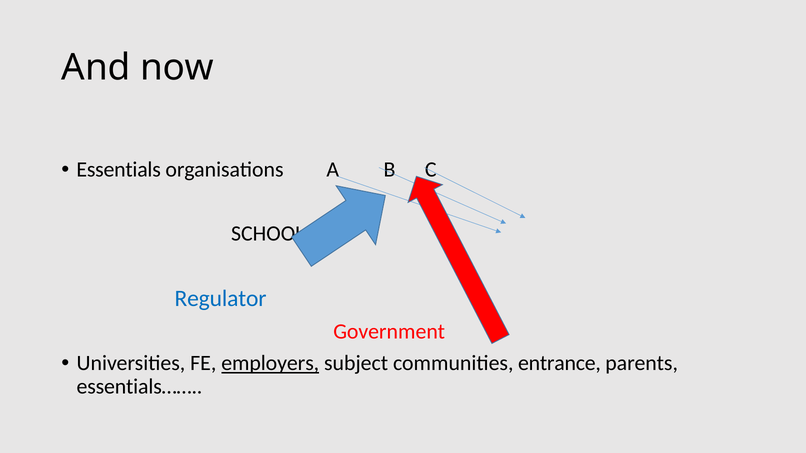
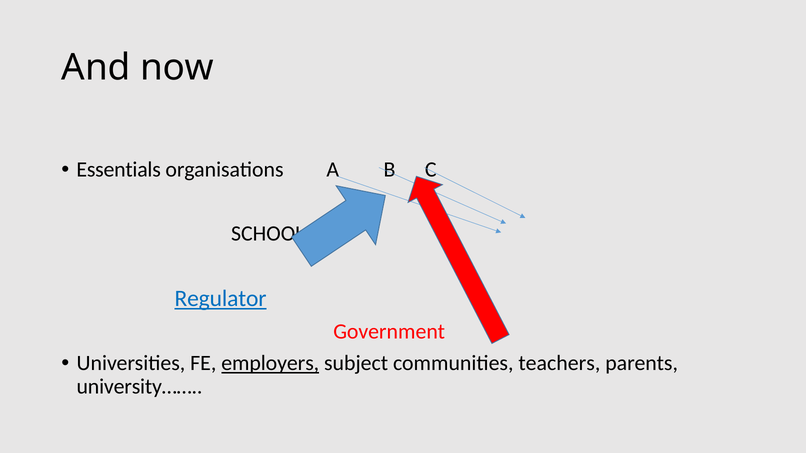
Regulator underline: none -> present
entrance: entrance -> teachers
essentials……: essentials…… -> university……
